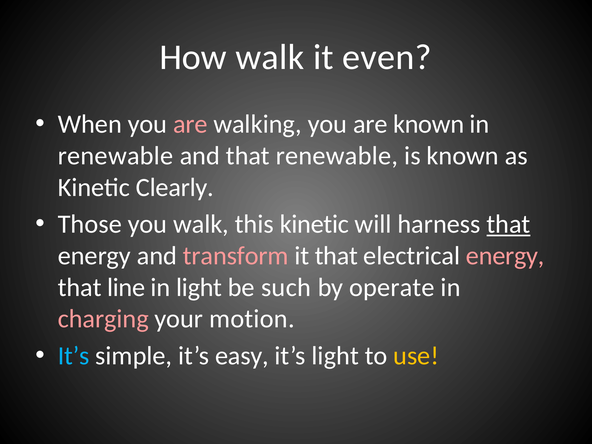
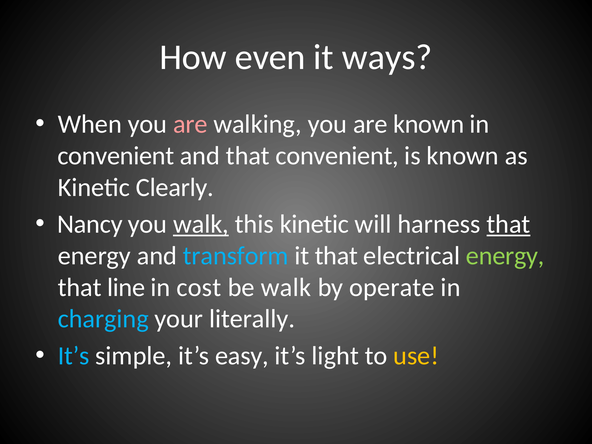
How walk: walk -> even
even: even -> ways
renewable at (116, 156): renewable -> convenient
that renewable: renewable -> convenient
Those: Those -> Nancy
walk at (201, 224) underline: none -> present
transform colour: pink -> light blue
energy at (505, 256) colour: pink -> light green
in light: light -> cost
be such: such -> walk
charging colour: pink -> light blue
motion: motion -> literally
